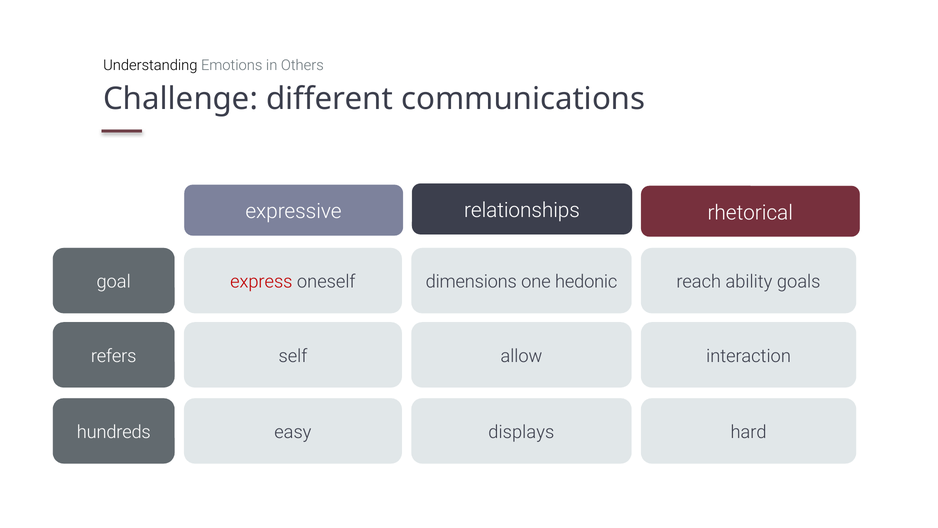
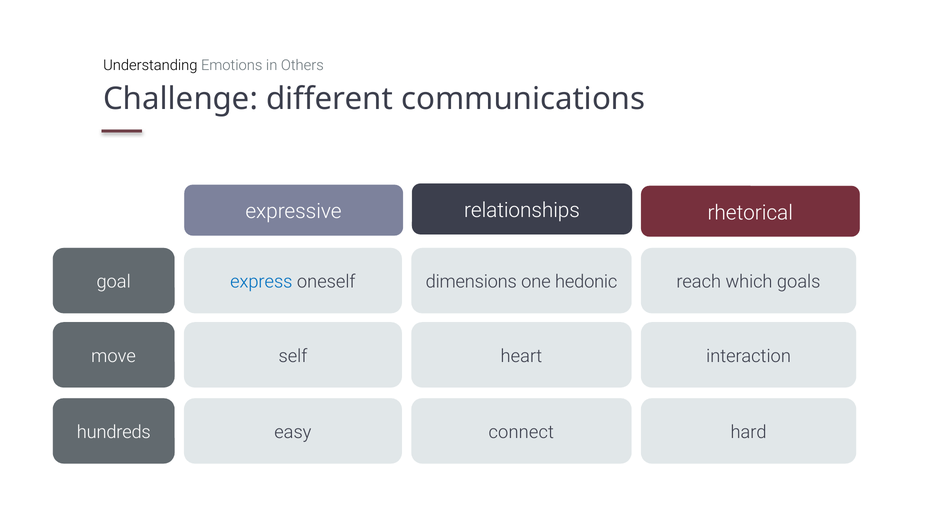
express colour: red -> blue
ability: ability -> which
refers: refers -> move
allow: allow -> heart
displays: displays -> connect
